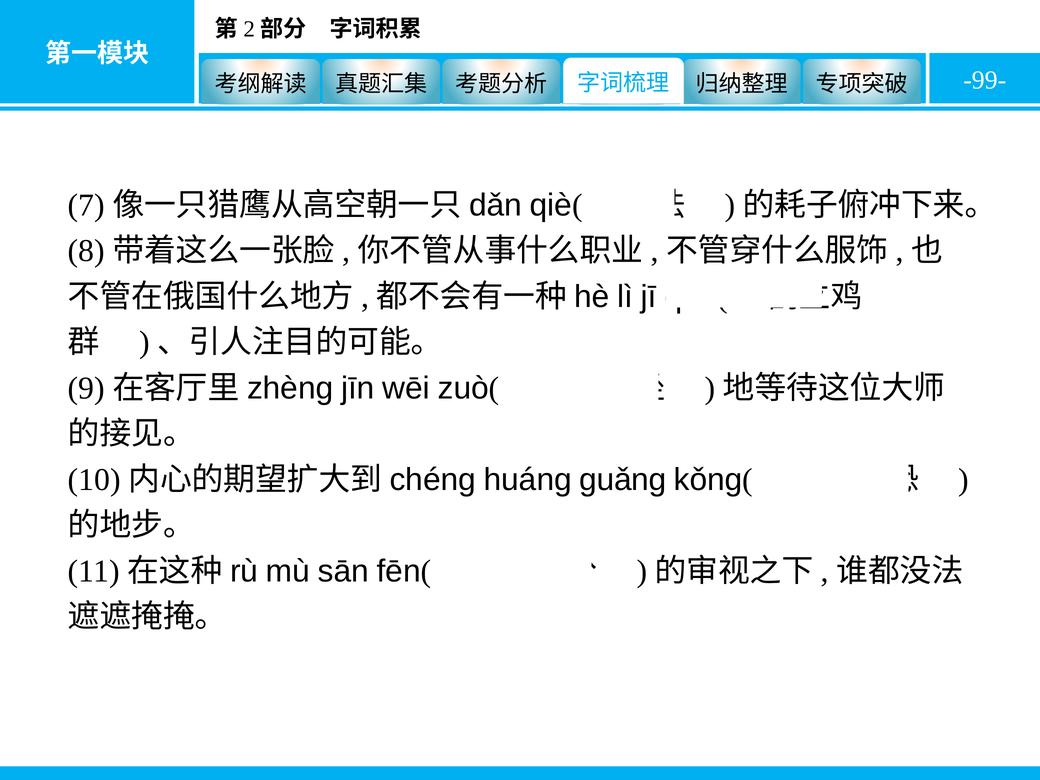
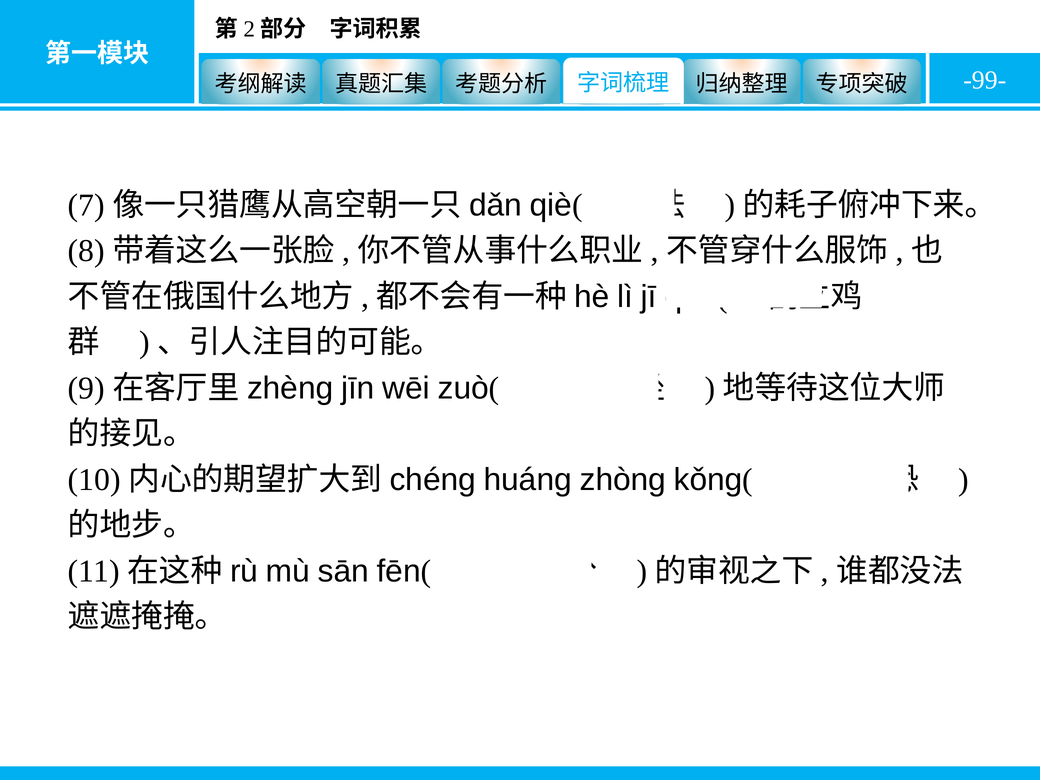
guǎng: guǎng -> zhòng
